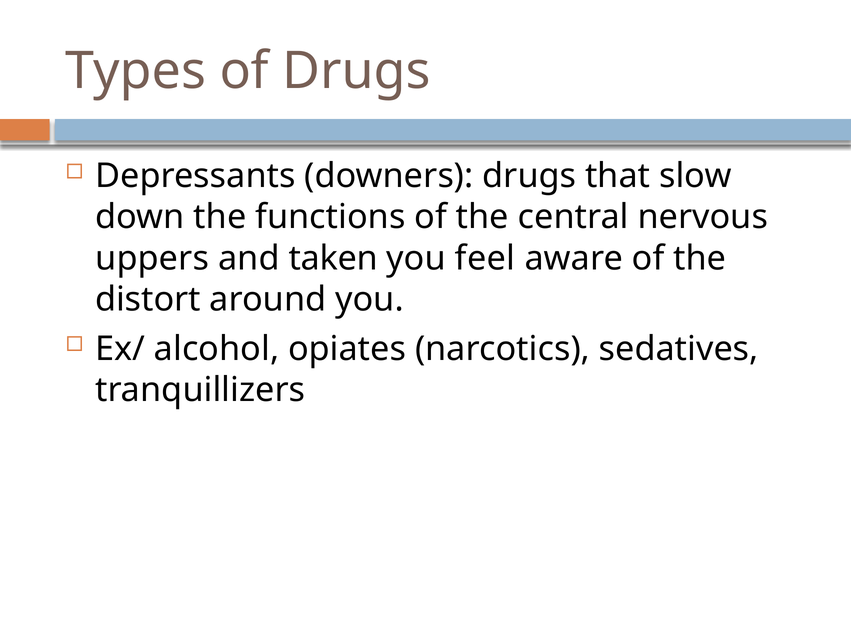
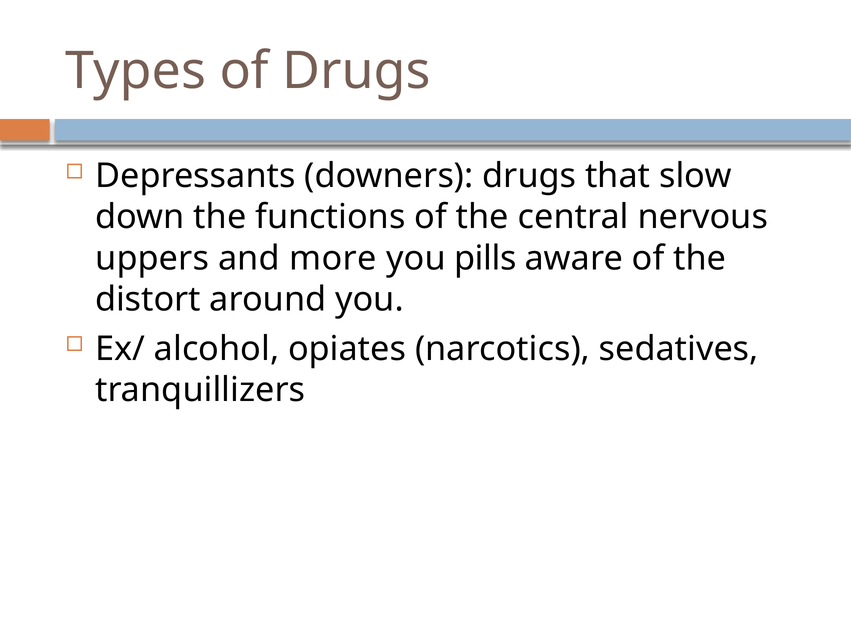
taken: taken -> more
feel: feel -> pills
